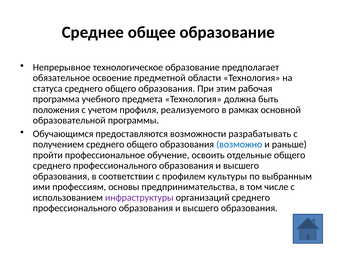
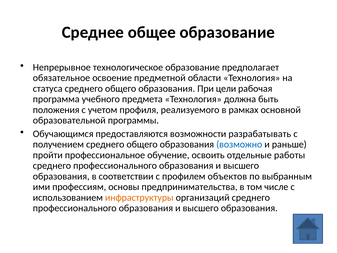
этим: этим -> цели
отдельные общего: общего -> работы
культуры: культуры -> объектов
инфраструктуры colour: purple -> orange
